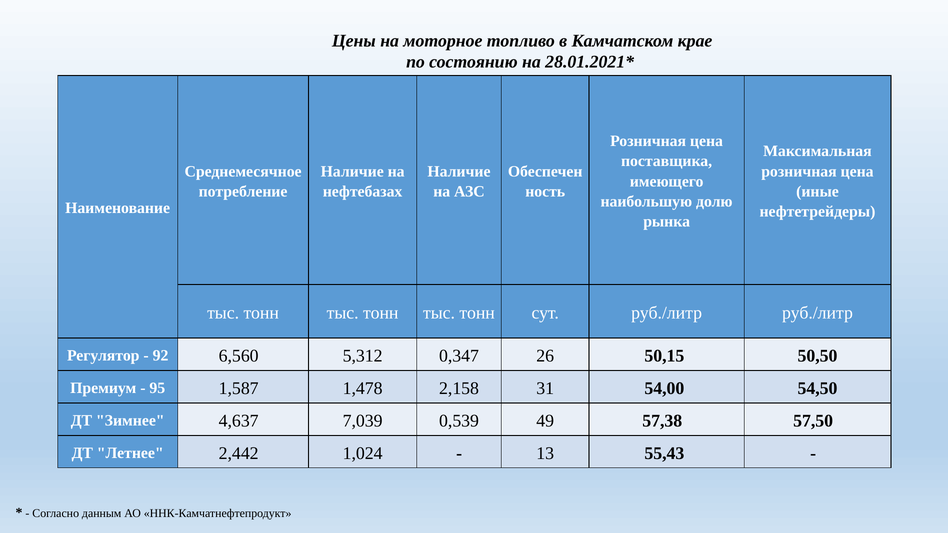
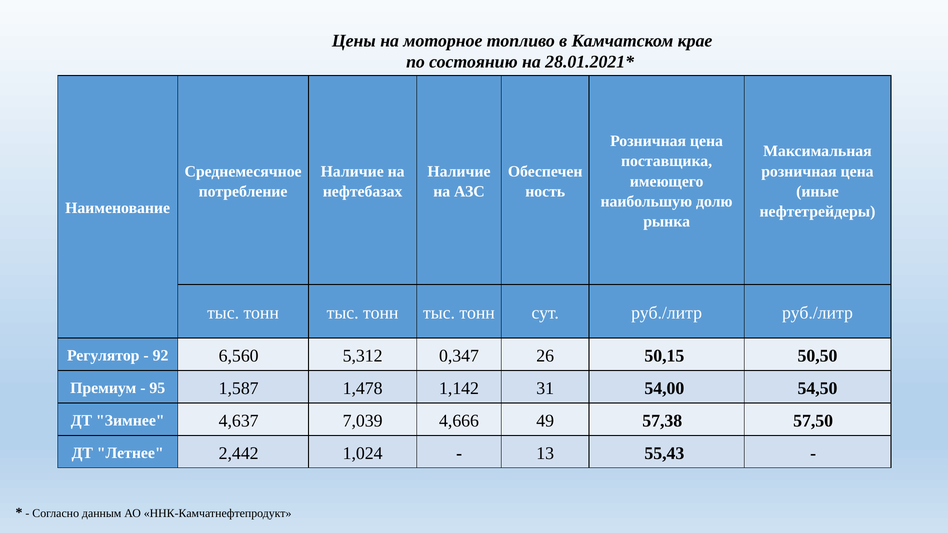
2,158: 2,158 -> 1,142
0,539: 0,539 -> 4,666
